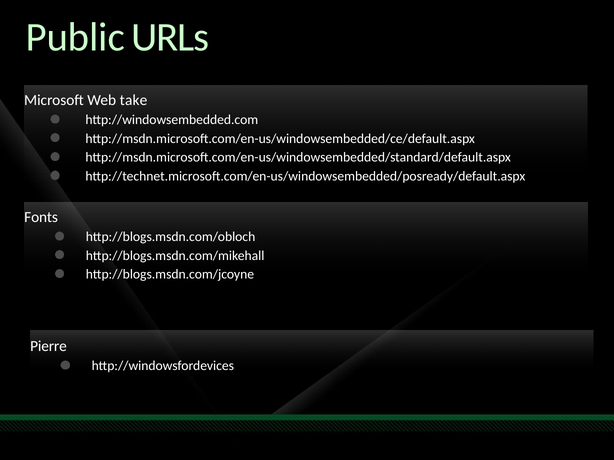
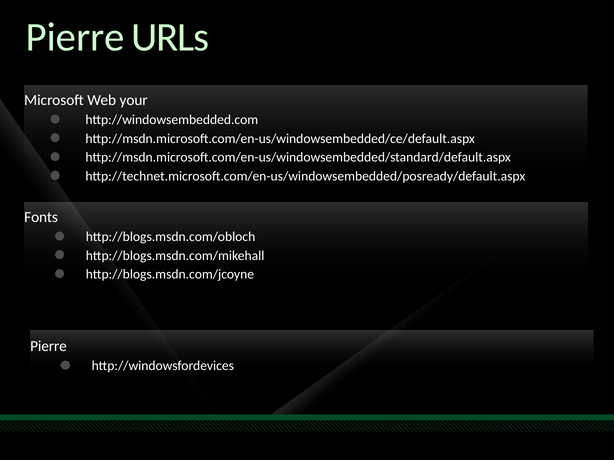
Public at (75, 37): Public -> Pierre
take: take -> your
